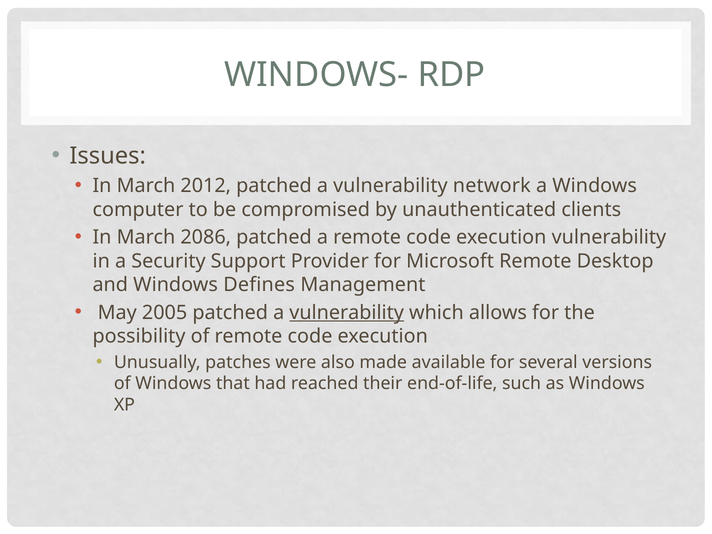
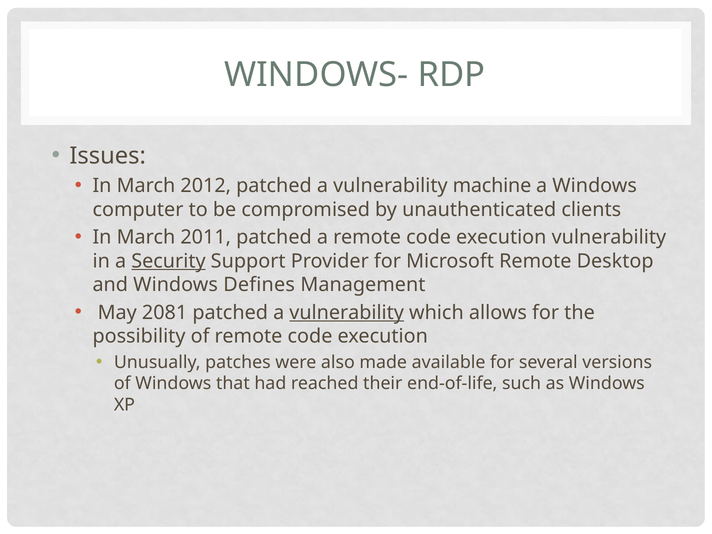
network: network -> machine
2086: 2086 -> 2011
Security underline: none -> present
2005: 2005 -> 2081
